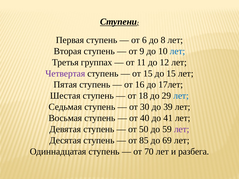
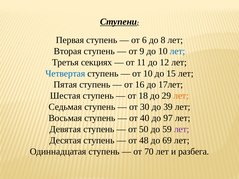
группах: группах -> секциях
Четвертая colour: purple -> blue
от 15: 15 -> 10
лет at (181, 96) colour: blue -> orange
41: 41 -> 97
85: 85 -> 48
